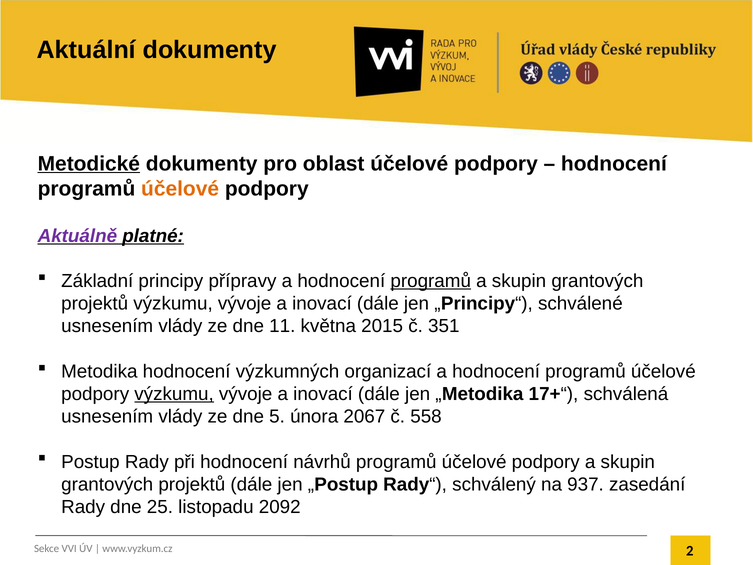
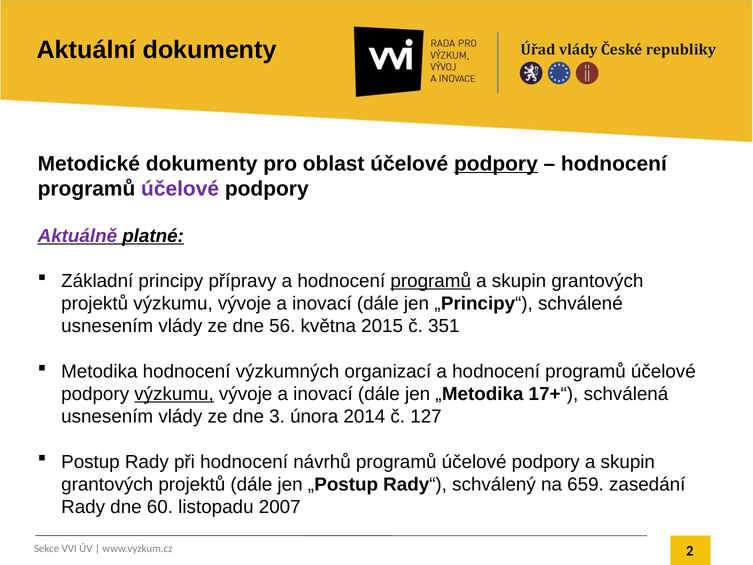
Metodické underline: present -> none
podpory at (496, 164) underline: none -> present
účelové at (180, 189) colour: orange -> purple
11: 11 -> 56
5: 5 -> 3
2067: 2067 -> 2014
558: 558 -> 127
937: 937 -> 659
25: 25 -> 60
2092: 2092 -> 2007
